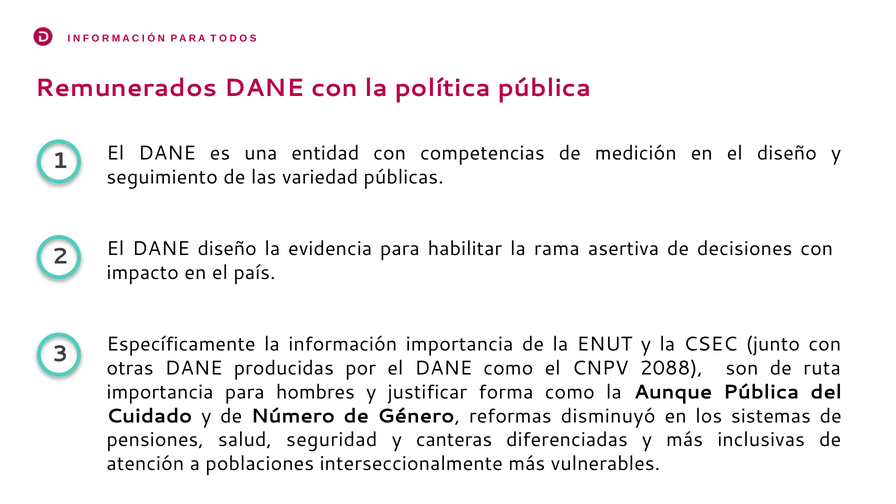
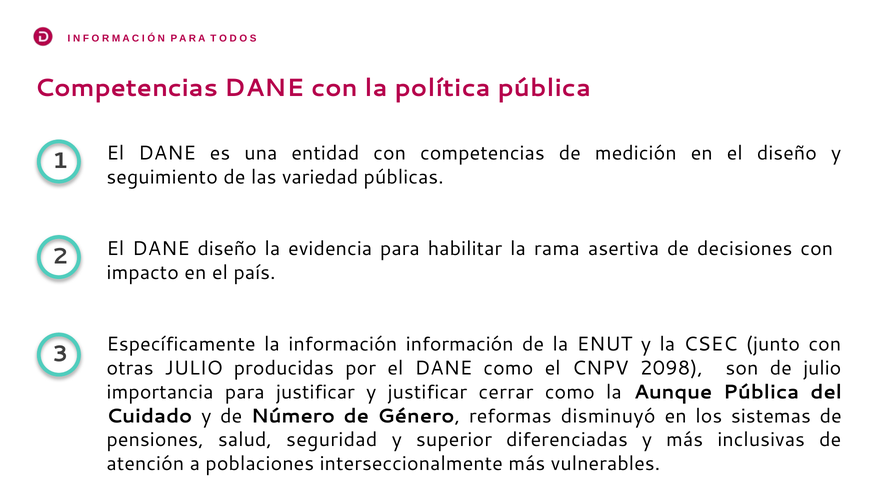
Remunerados at (126, 88): Remunerados -> Competencias
información importancia: importancia -> información
otras DANE: DANE -> JULIO
2088: 2088 -> 2098
de ruta: ruta -> julio
para hombres: hombres -> justificar
forma: forma -> cerrar
canteras: canteras -> superior
